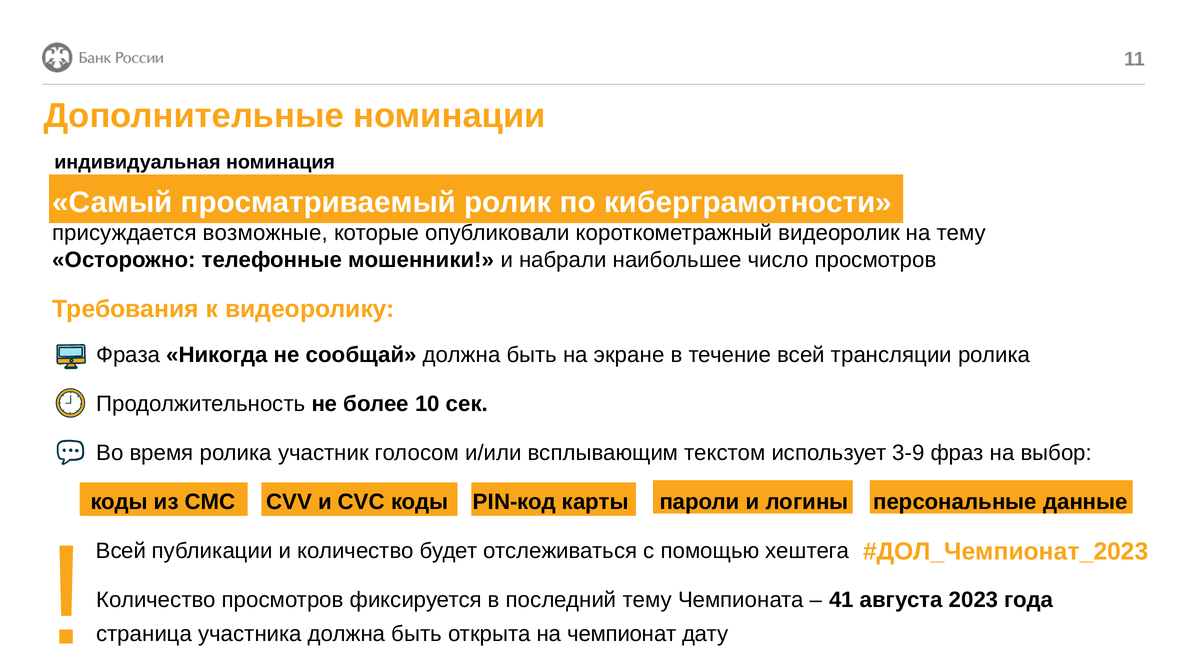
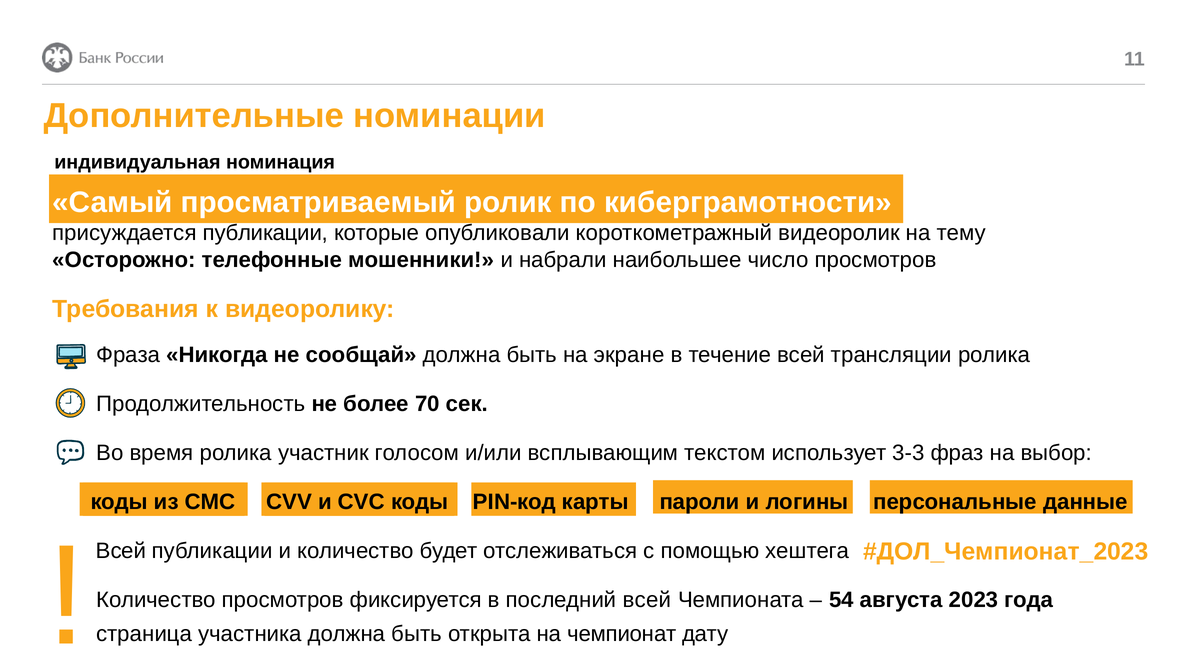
присуждается возможные: возможные -> публикации
10: 10 -> 70
3-9: 3-9 -> 3-3
последний тему: тему -> всей
41: 41 -> 54
